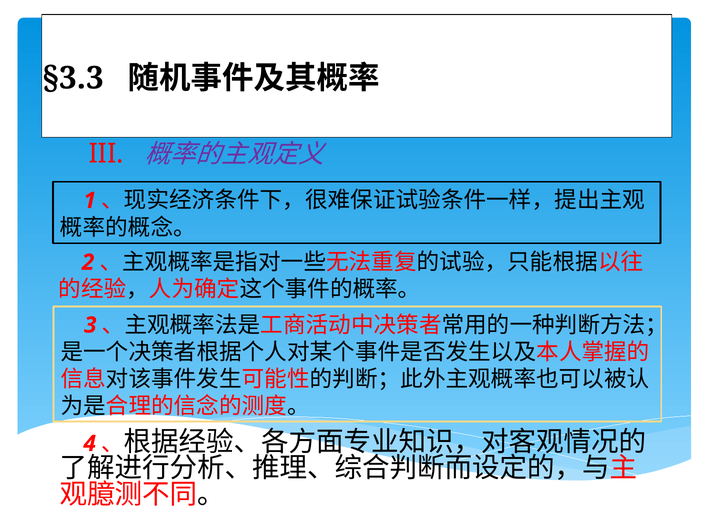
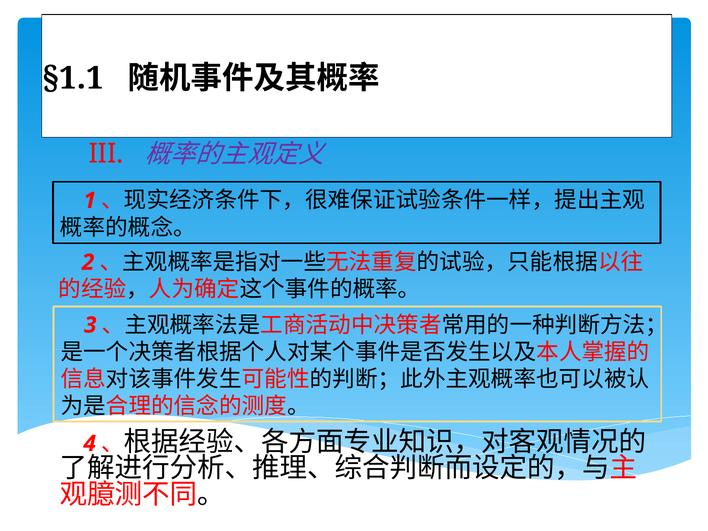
§3.3: §3.3 -> §1.1
